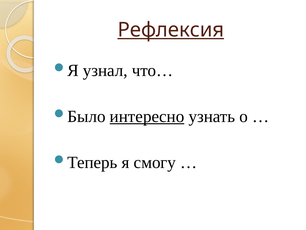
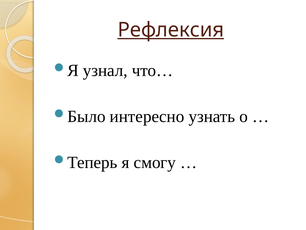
интересно underline: present -> none
